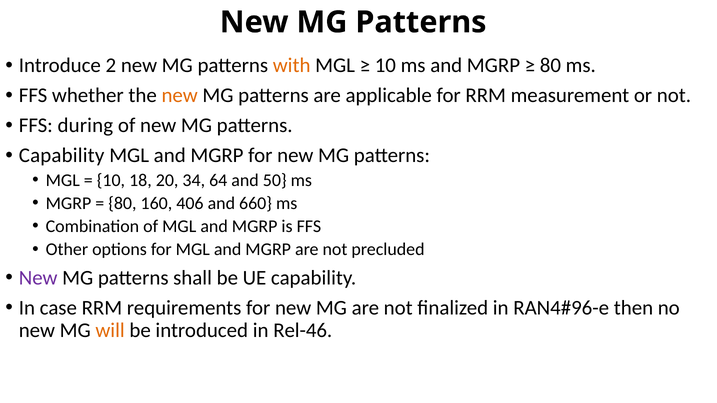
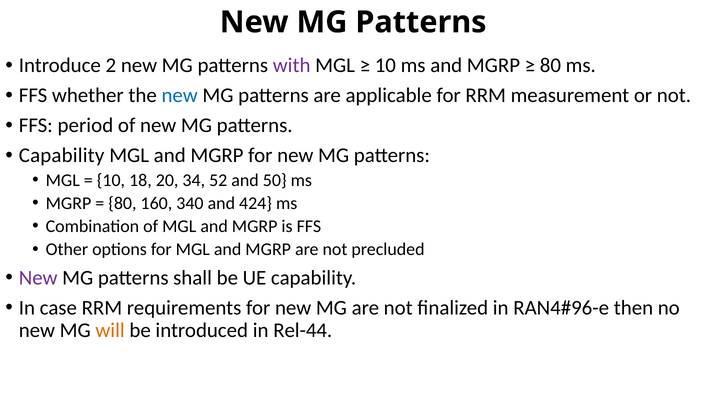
with colour: orange -> purple
new at (180, 96) colour: orange -> blue
during: during -> period
64: 64 -> 52
406: 406 -> 340
660: 660 -> 424
Rel-46: Rel-46 -> Rel-44
